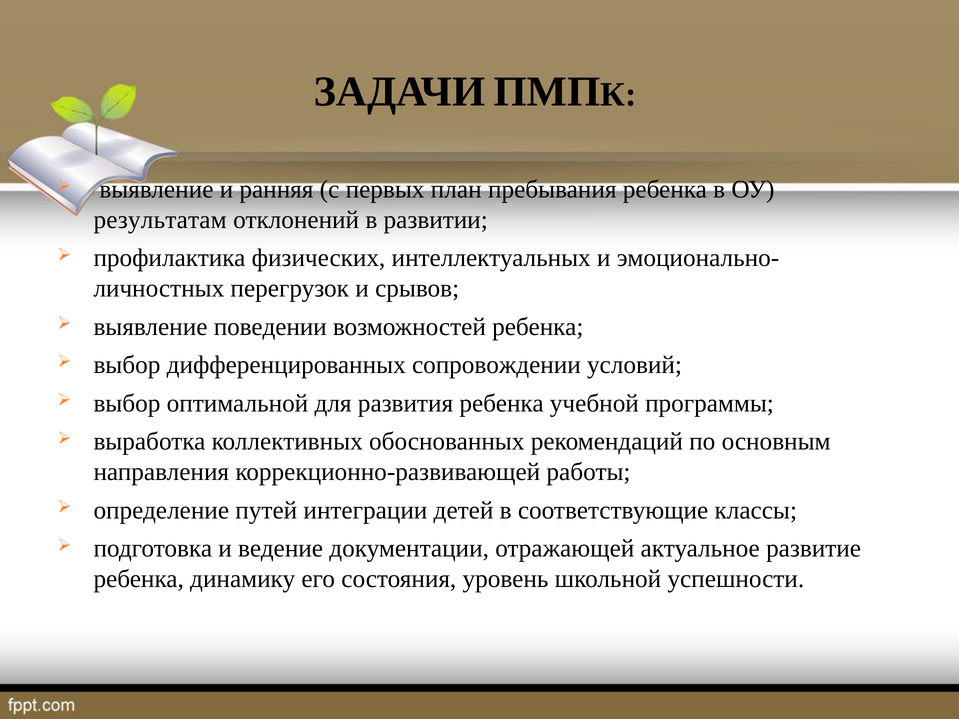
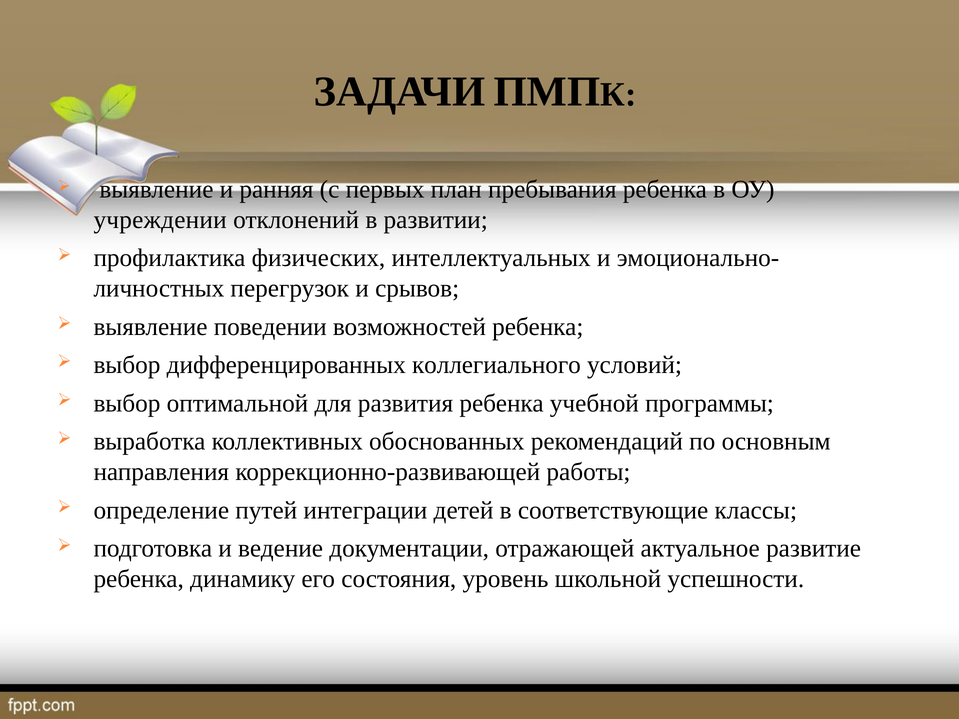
результатам: результатам -> учреждении
сопровождении: сопровождении -> коллегиального
